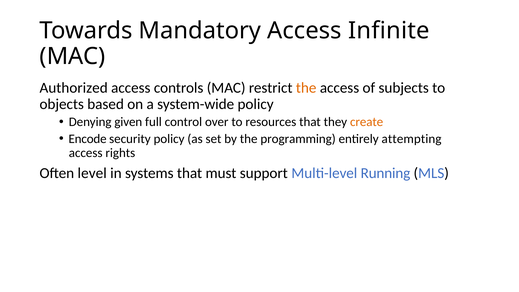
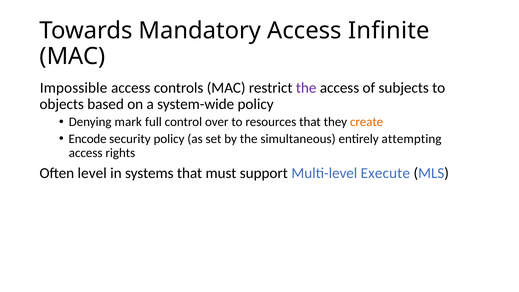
Authorized: Authorized -> Impossible
the at (306, 88) colour: orange -> purple
given: given -> mark
programming: programming -> simultaneous
Running: Running -> Execute
